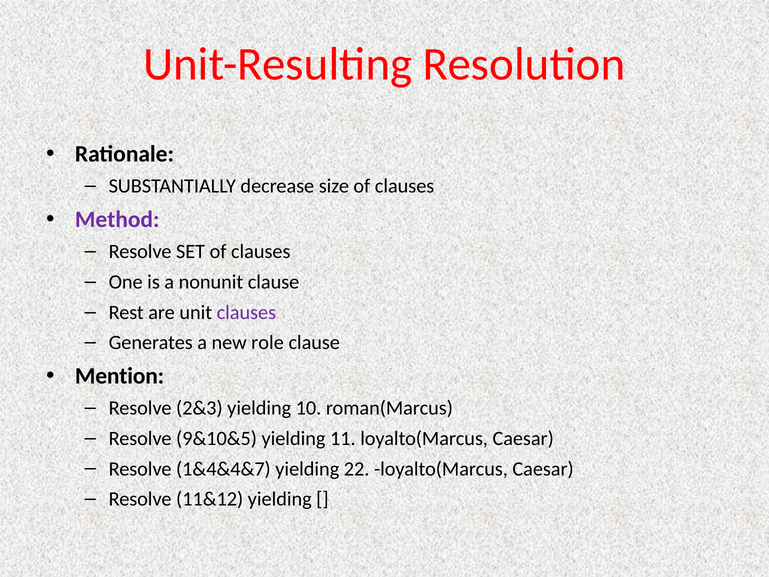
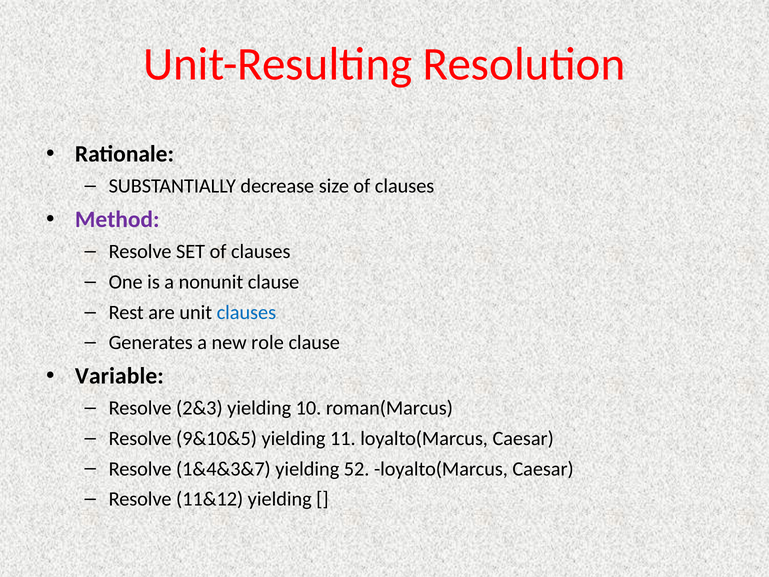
clauses at (246, 312) colour: purple -> blue
Mention: Mention -> Variable
1&4&4&7: 1&4&4&7 -> 1&4&3&7
22: 22 -> 52
